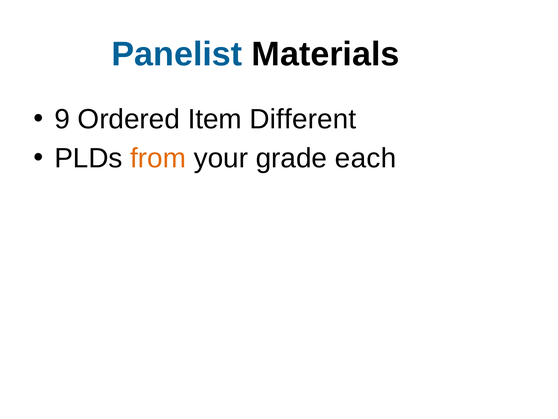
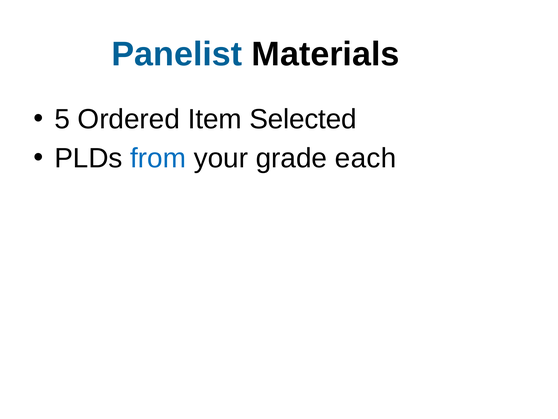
9: 9 -> 5
Different: Different -> Selected
from colour: orange -> blue
